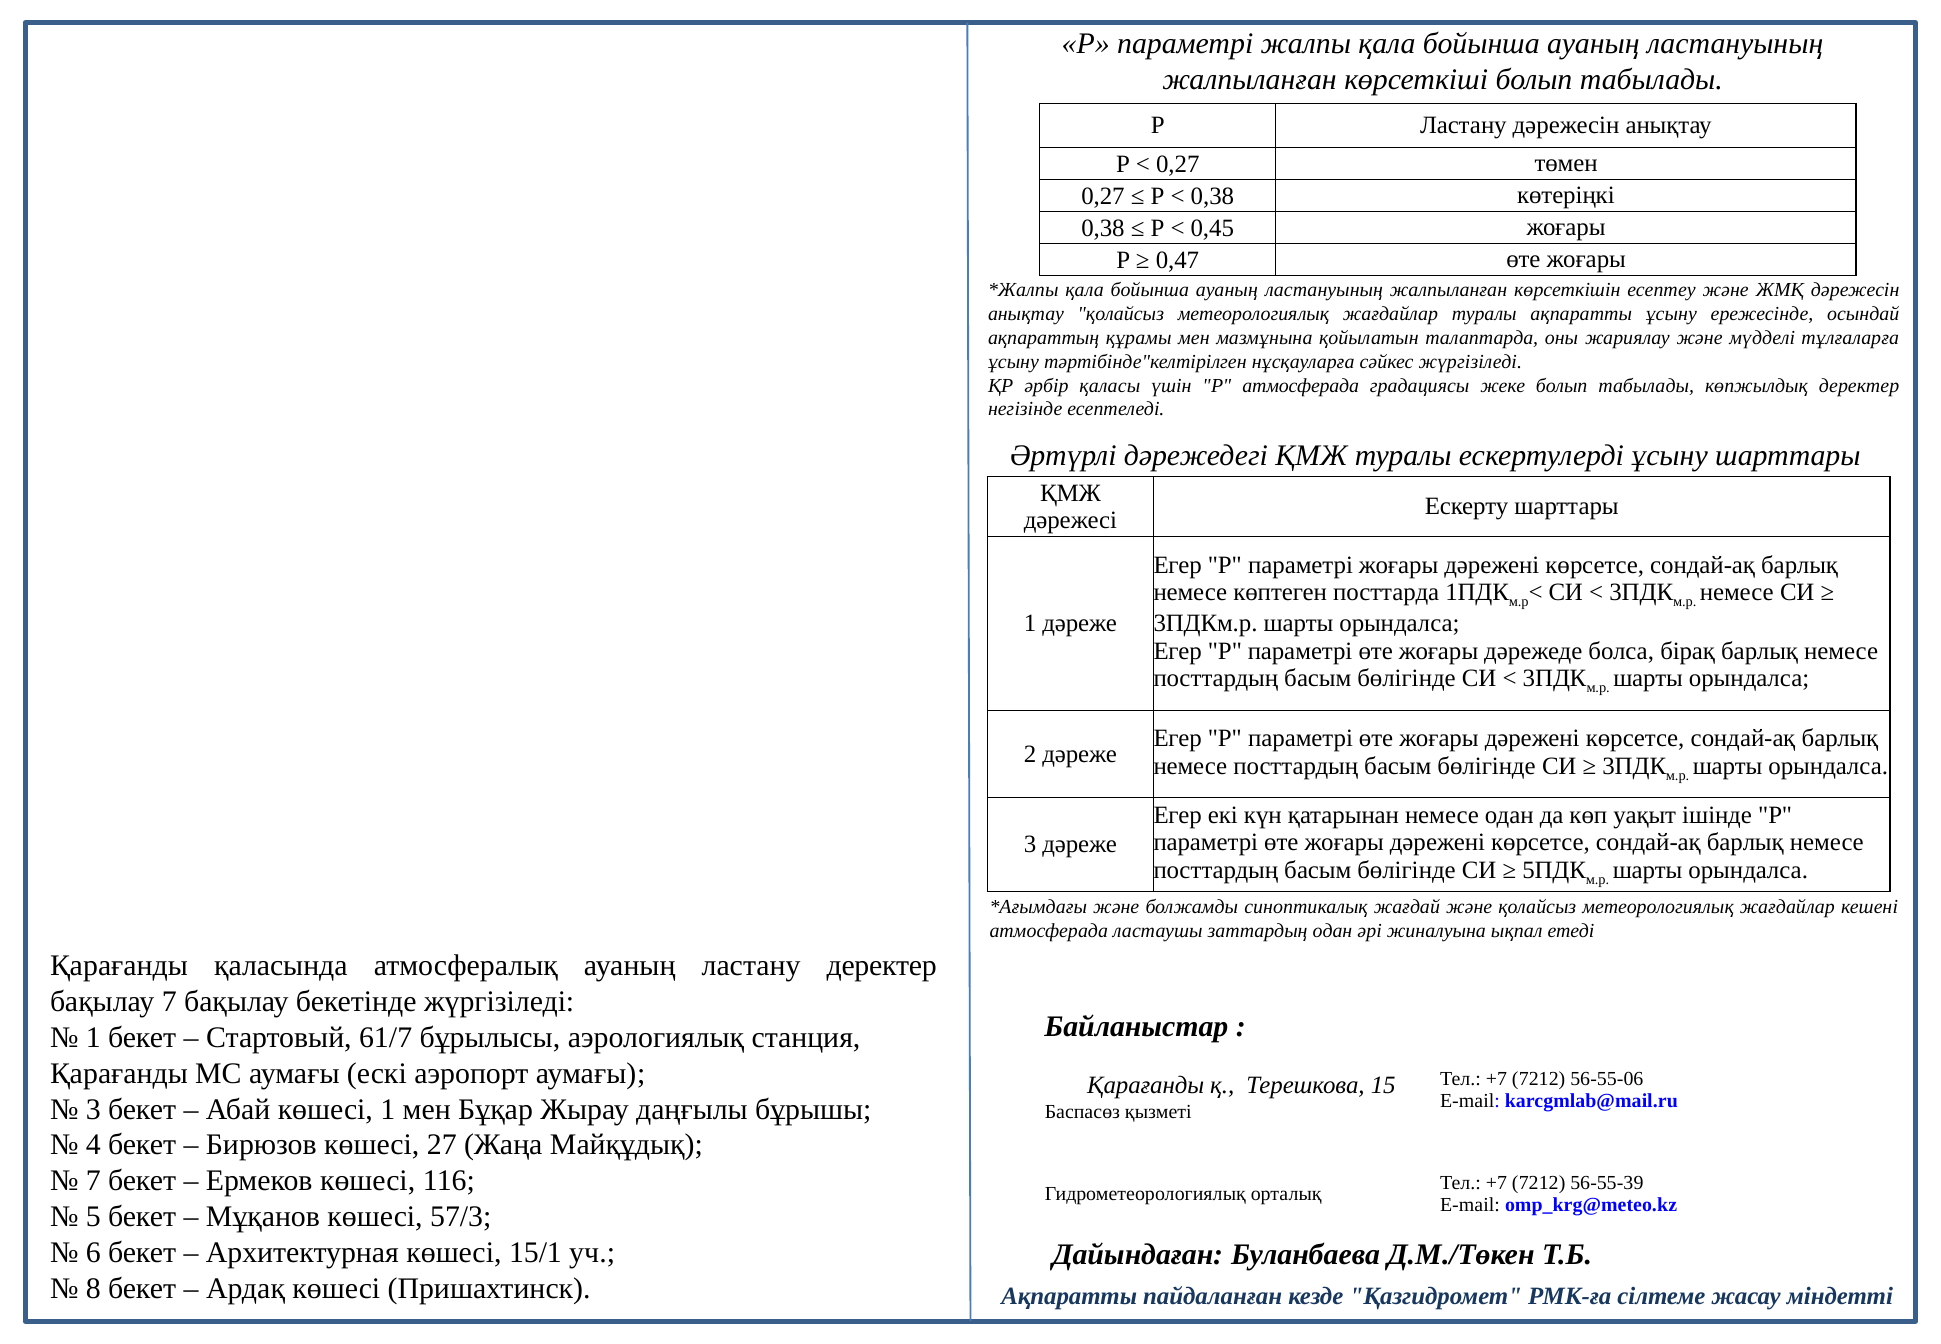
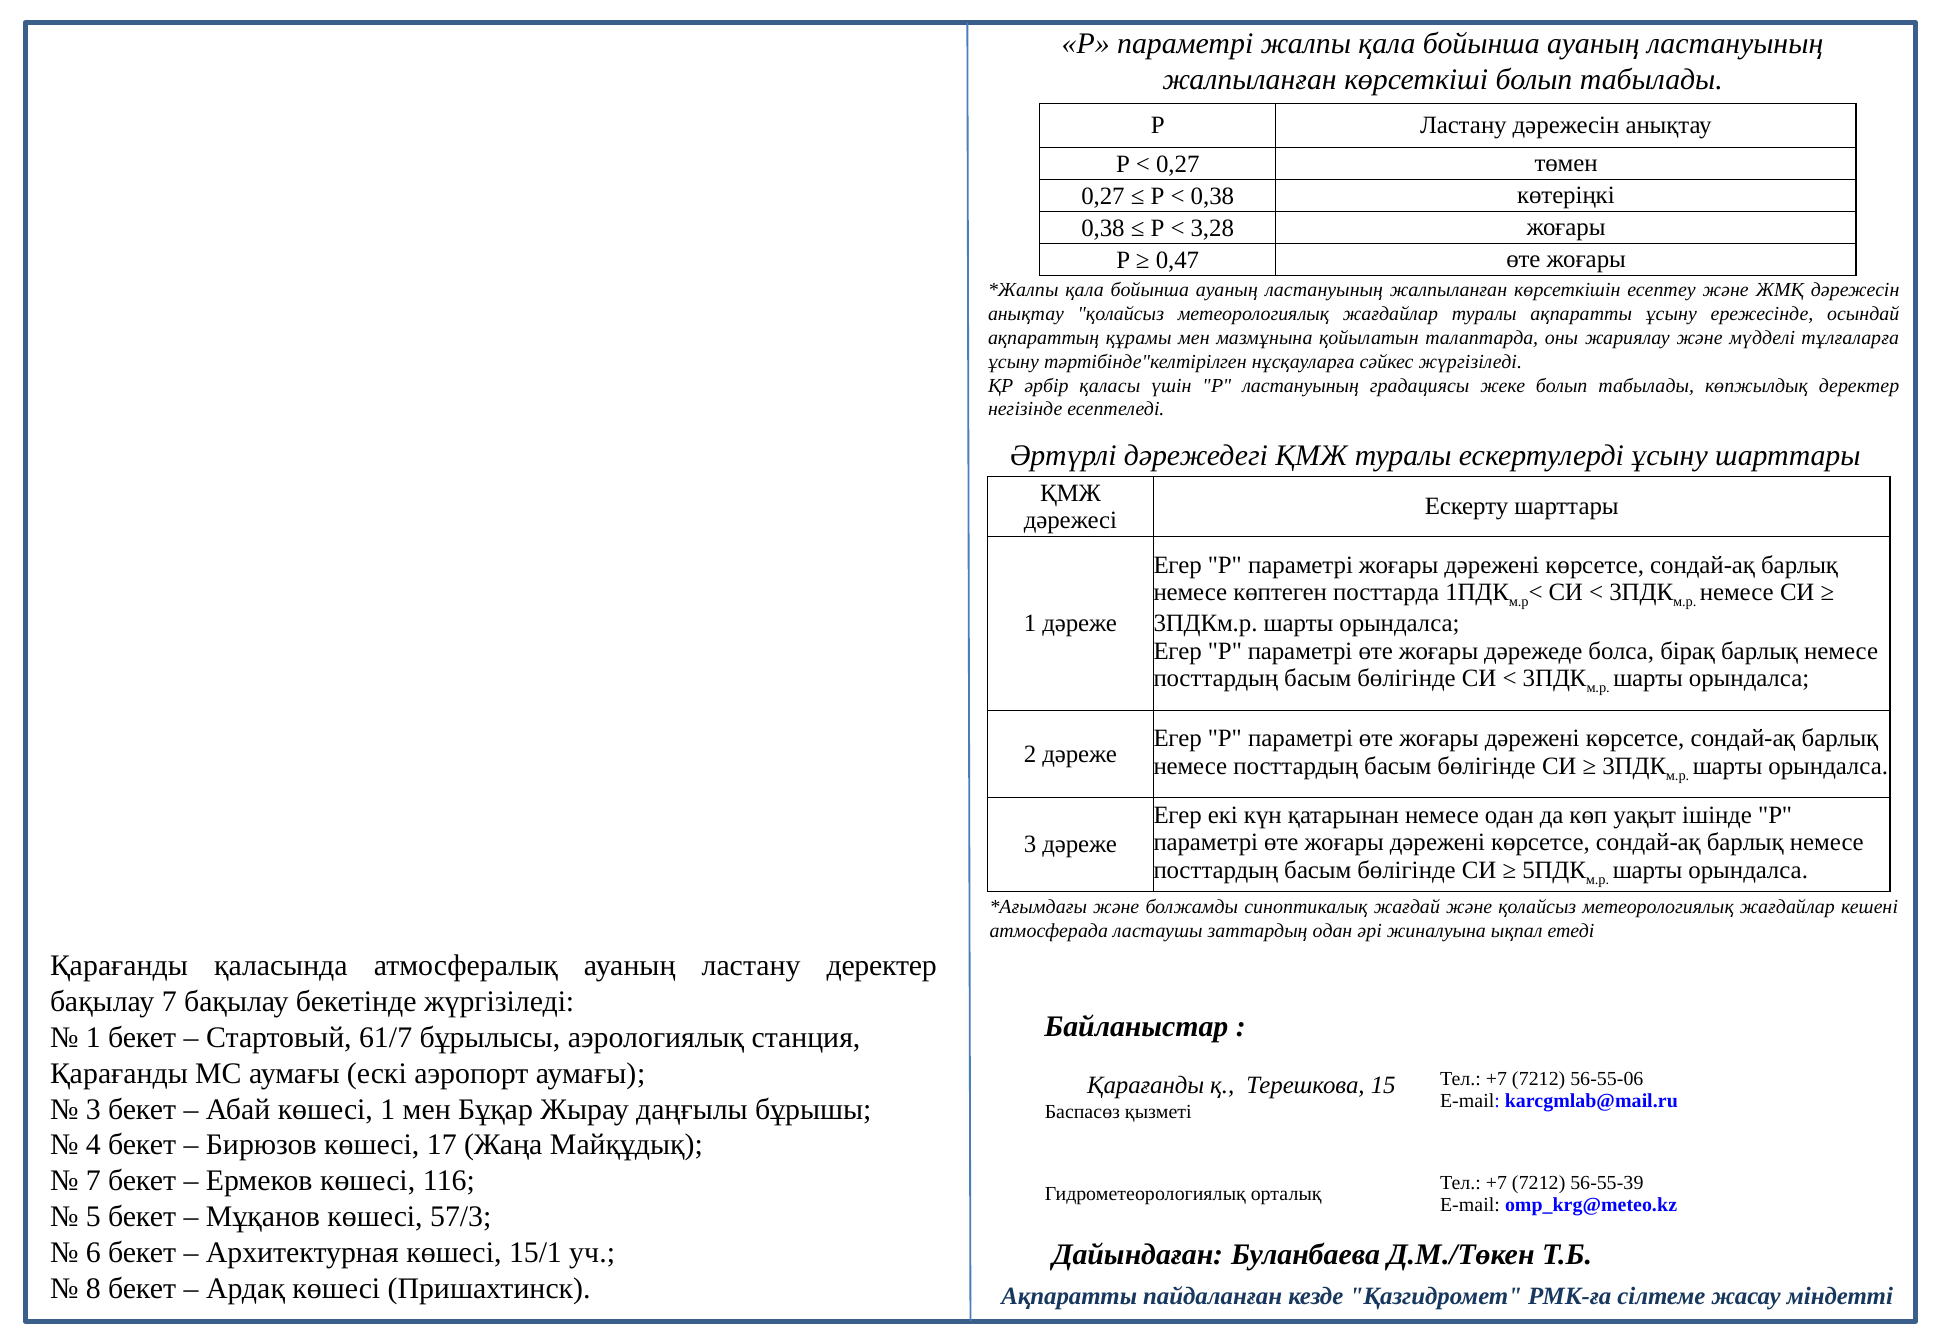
0,45: 0,45 -> 3,28
Р атмосферада: атмосферада -> ластануының
27: 27 -> 17
